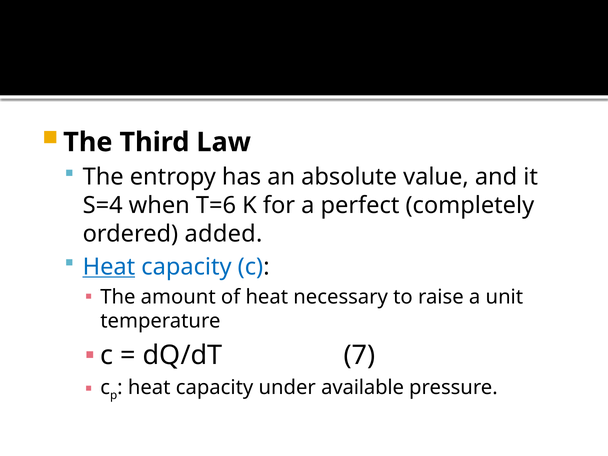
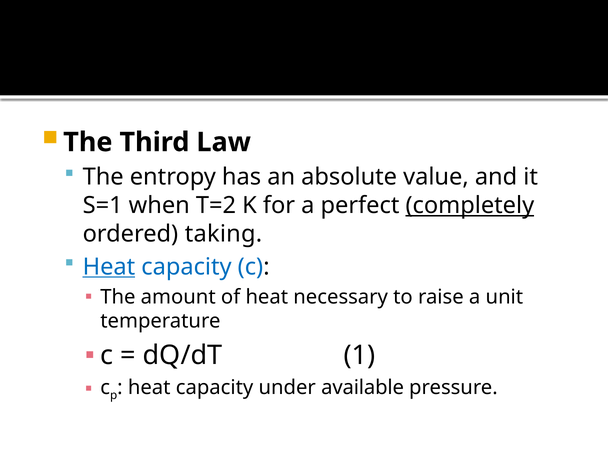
S=4: S=4 -> S=1
T=6: T=6 -> T=2
completely underline: none -> present
added: added -> taking
7: 7 -> 1
